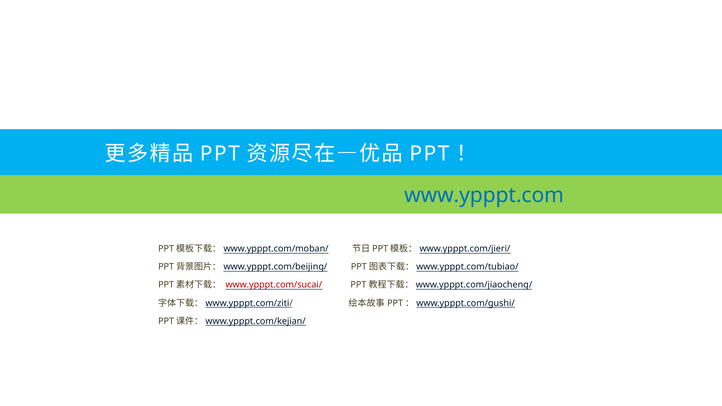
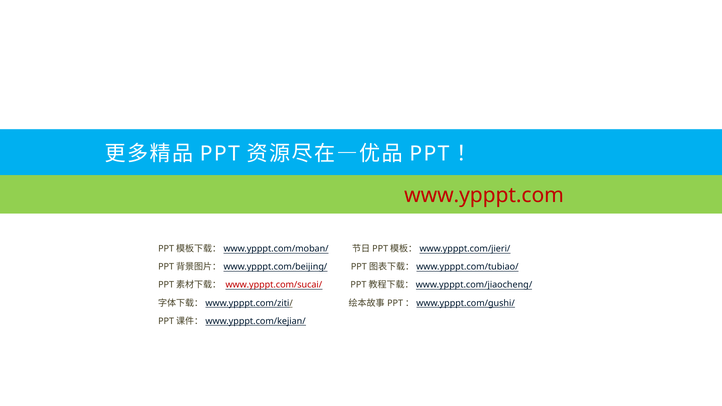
www.ypppt.com colour: blue -> red
